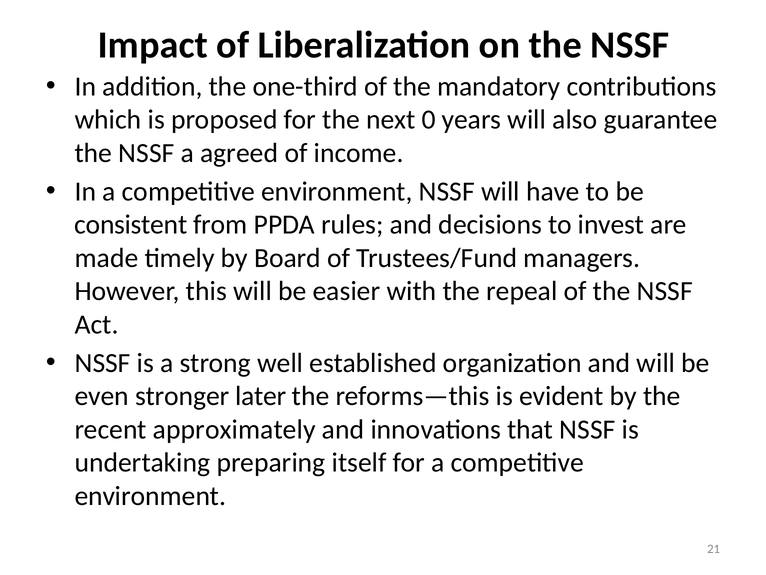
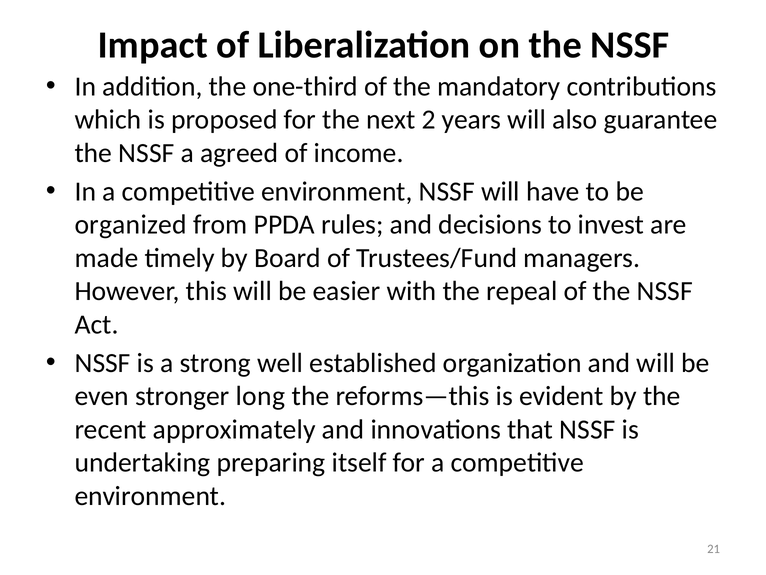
0: 0 -> 2
consistent: consistent -> organized
later: later -> long
